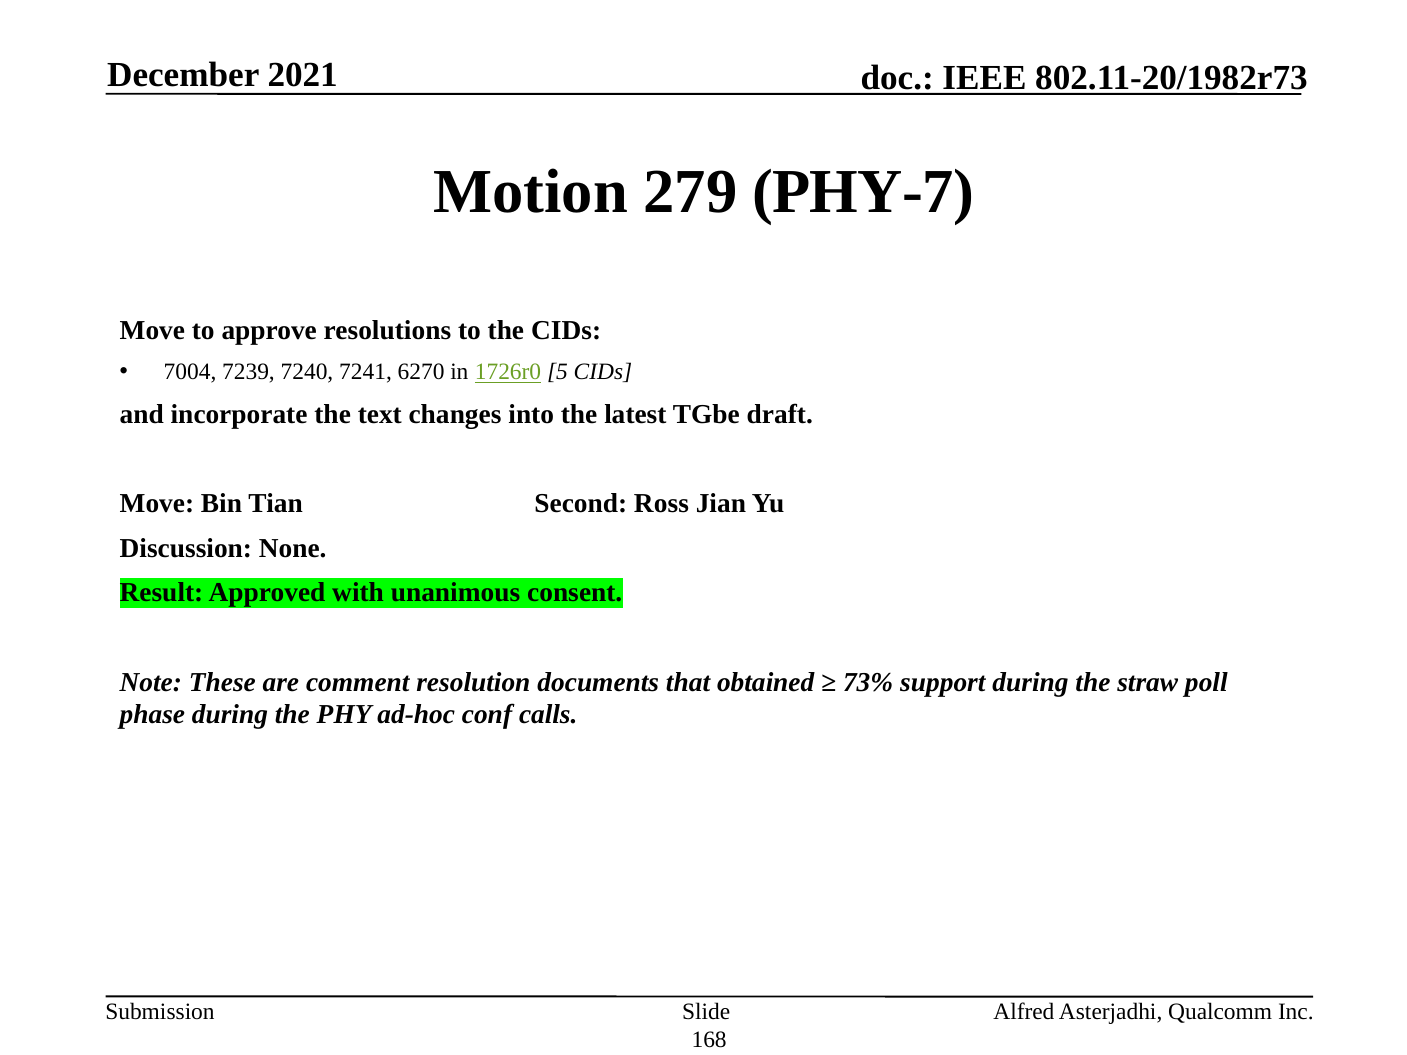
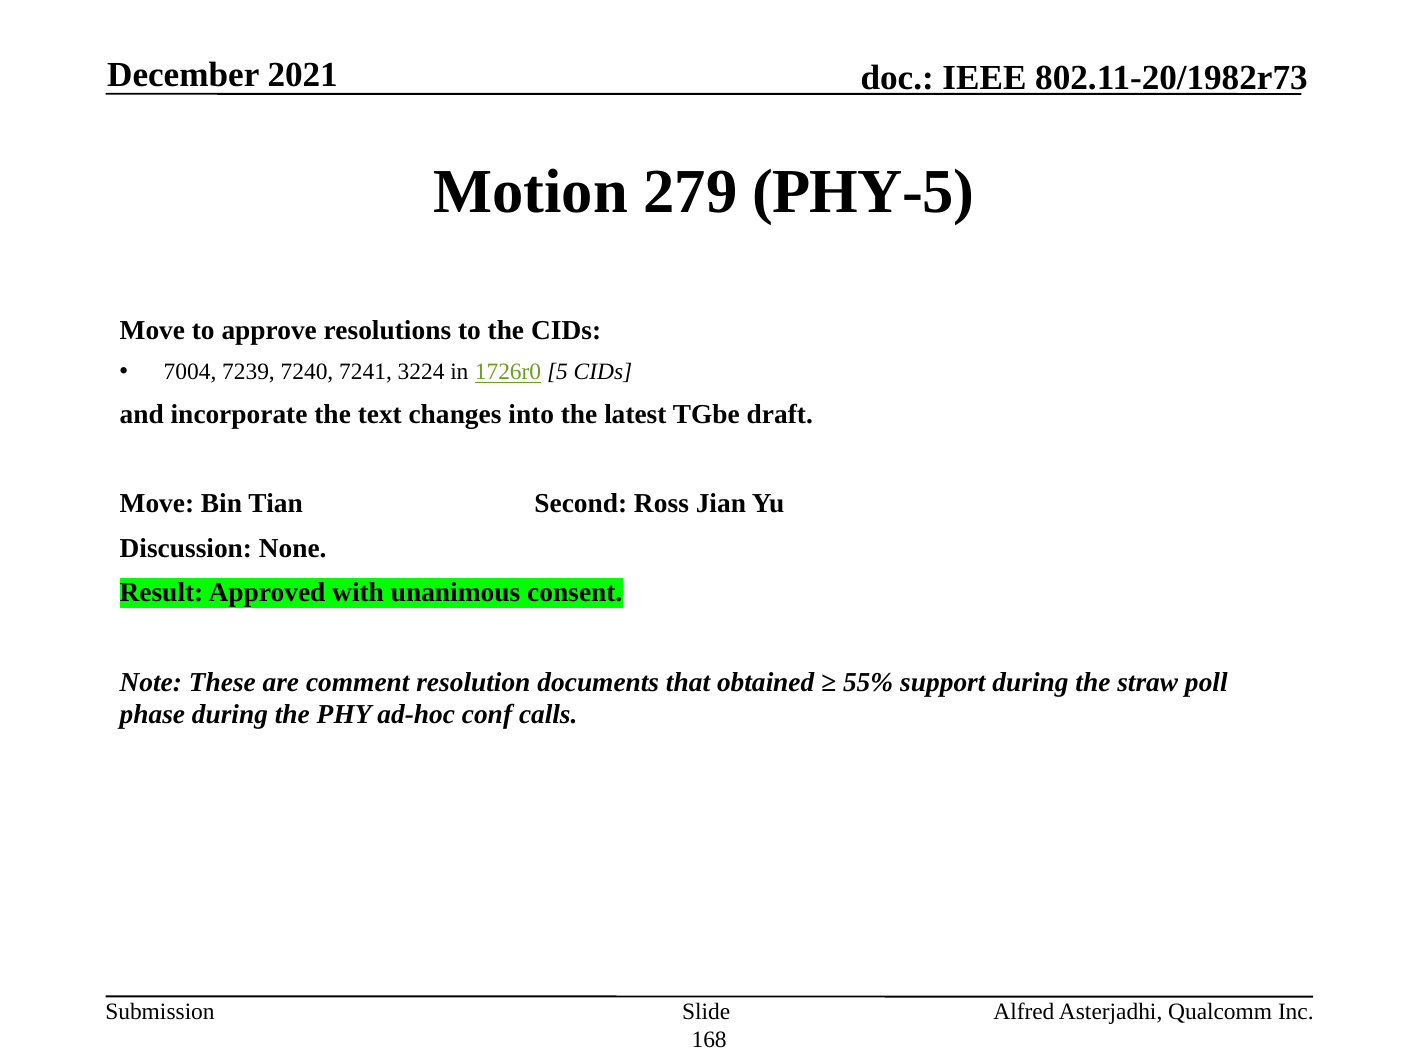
PHY-7: PHY-7 -> PHY-5
6270: 6270 -> 3224
73%: 73% -> 55%
